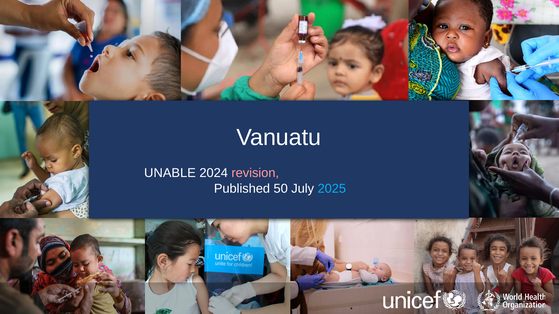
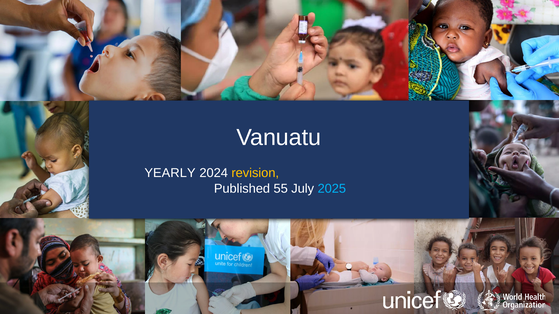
UNABLE: UNABLE -> YEARLY
revision colour: pink -> yellow
50: 50 -> 55
